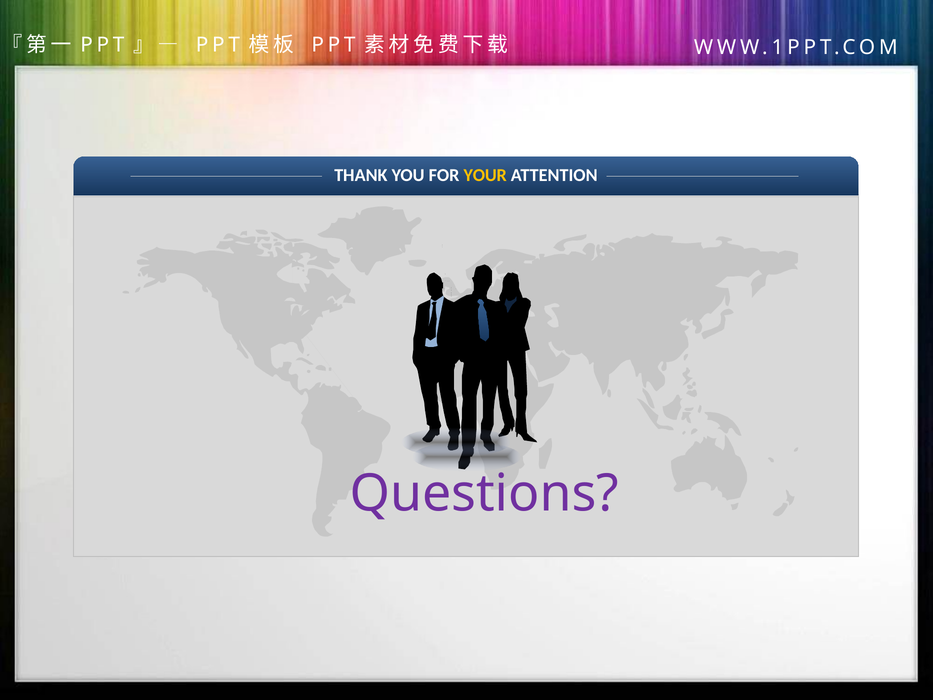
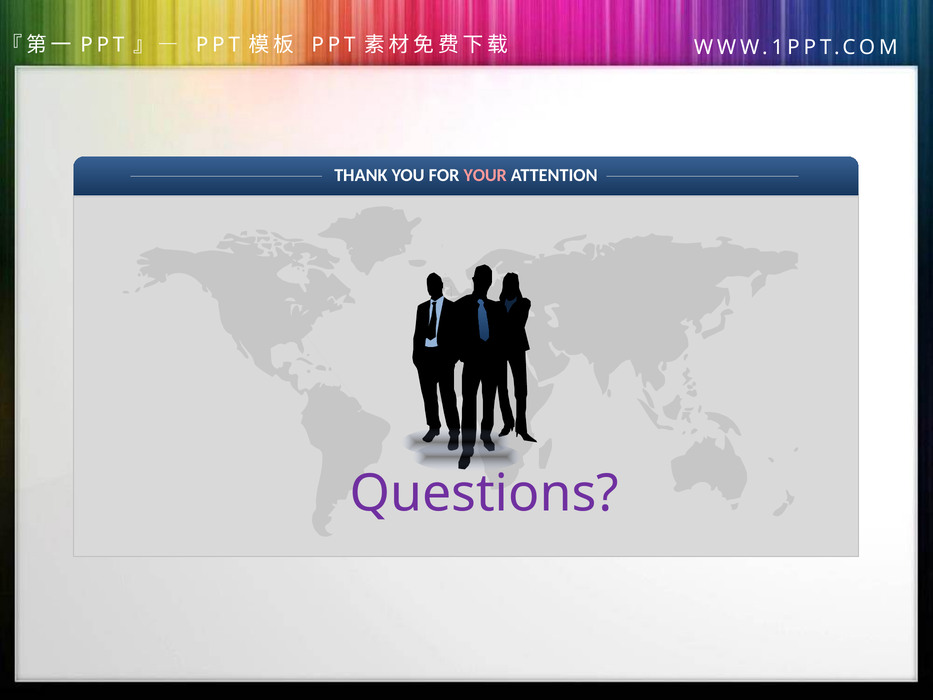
YOUR colour: yellow -> pink
